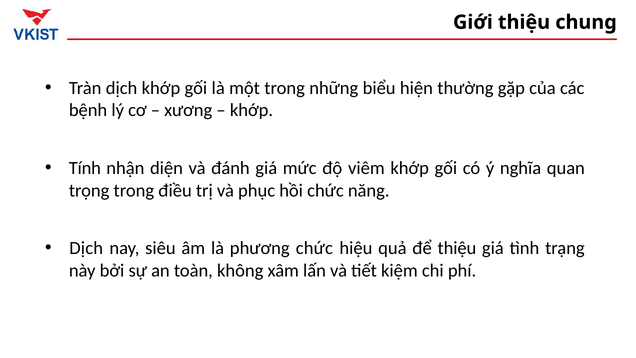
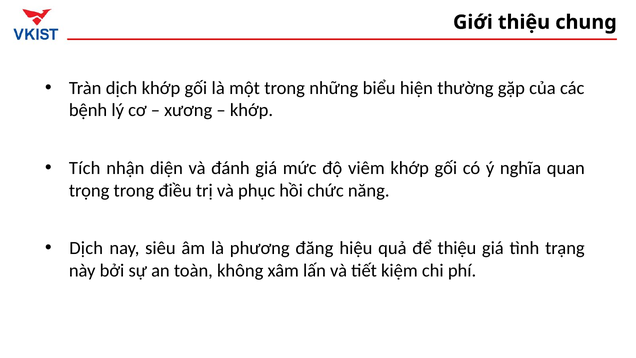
Tính: Tính -> Tích
phương chức: chức -> đăng
